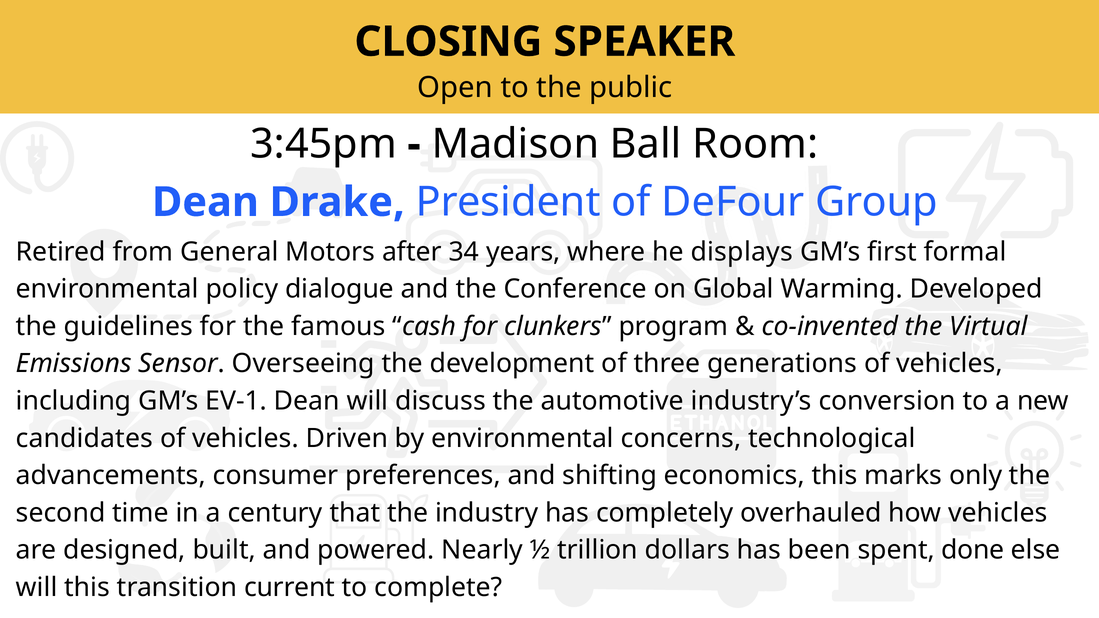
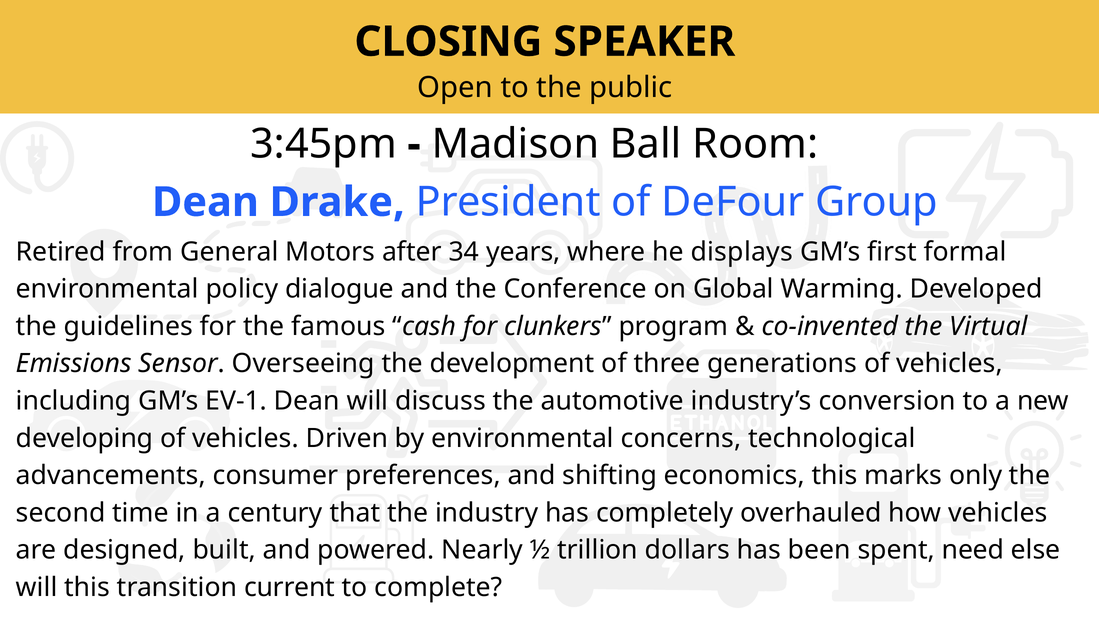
candidates: candidates -> developing
done: done -> need
